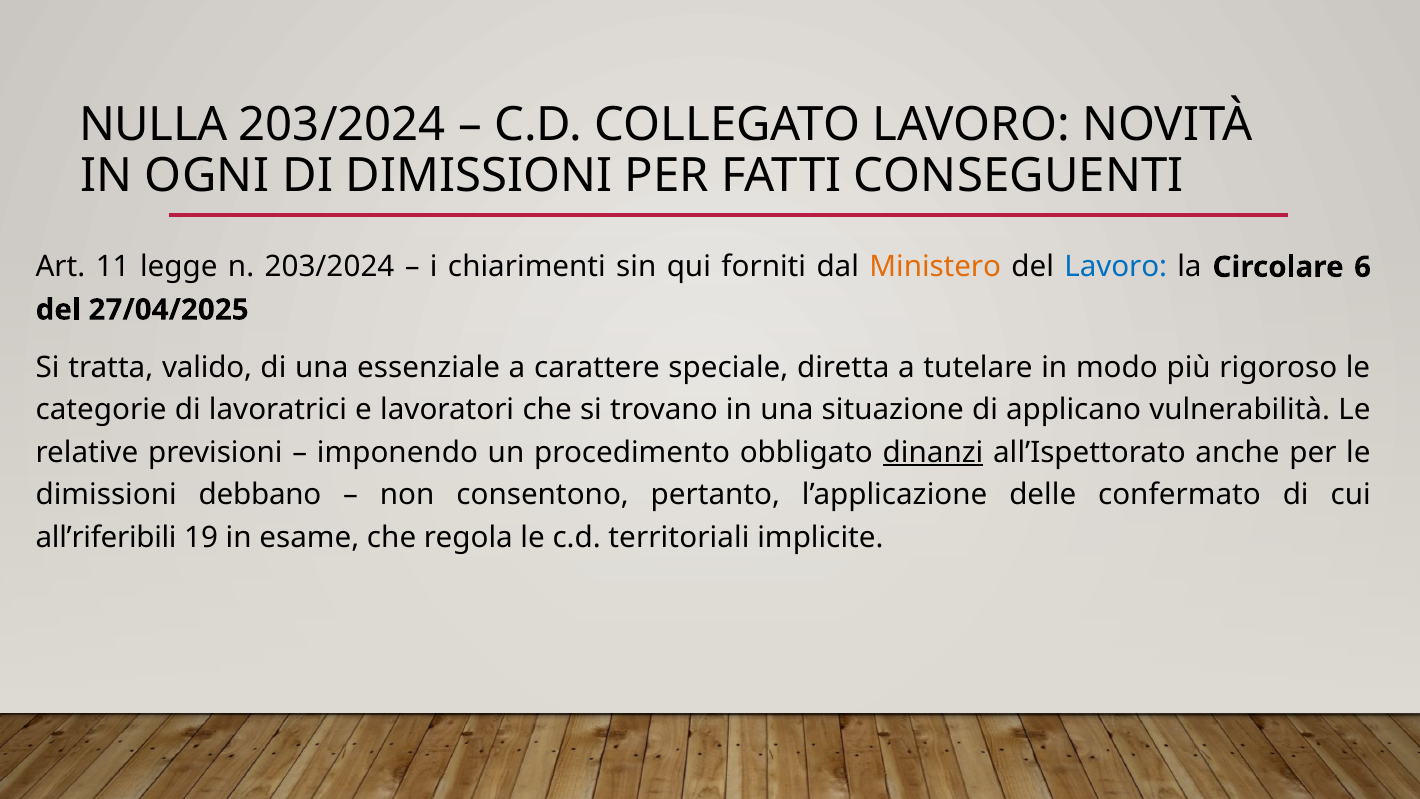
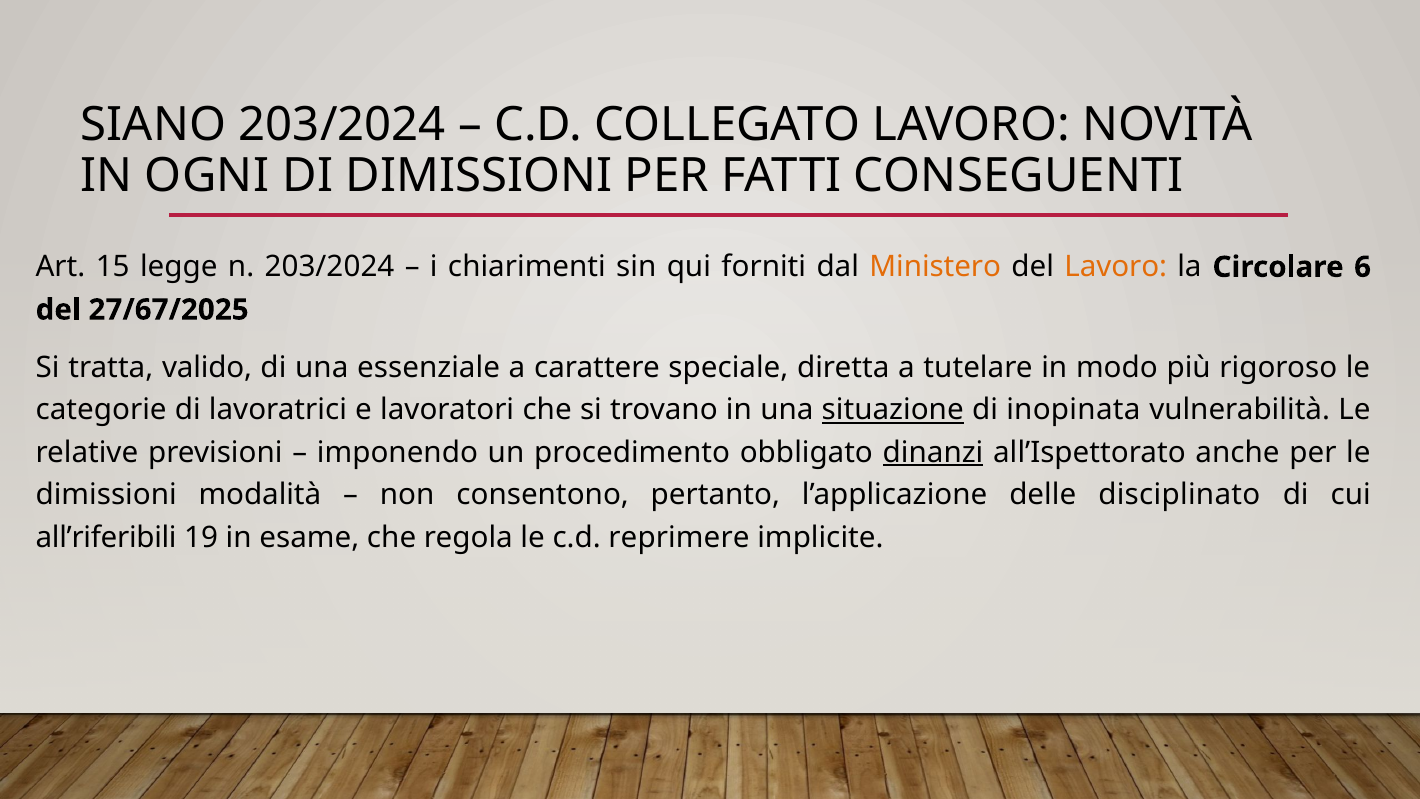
NULLA: NULLA -> SIANO
11: 11 -> 15
Lavoro at (1116, 267) colour: blue -> orange
27/04/2025: 27/04/2025 -> 27/67/2025
situazione underline: none -> present
applicano: applicano -> inopinata
debbano: debbano -> modalità
confermato: confermato -> disciplinato
territoriali: territoriali -> reprimere
